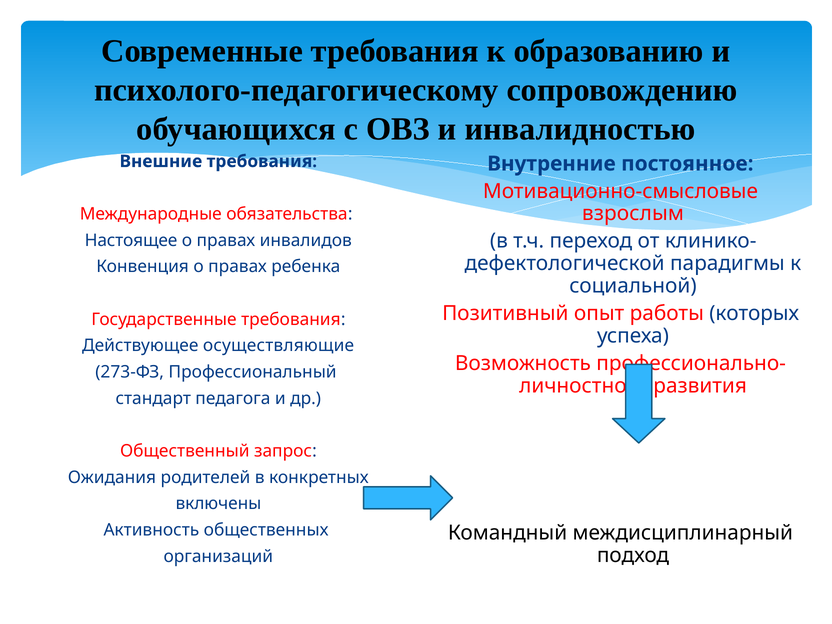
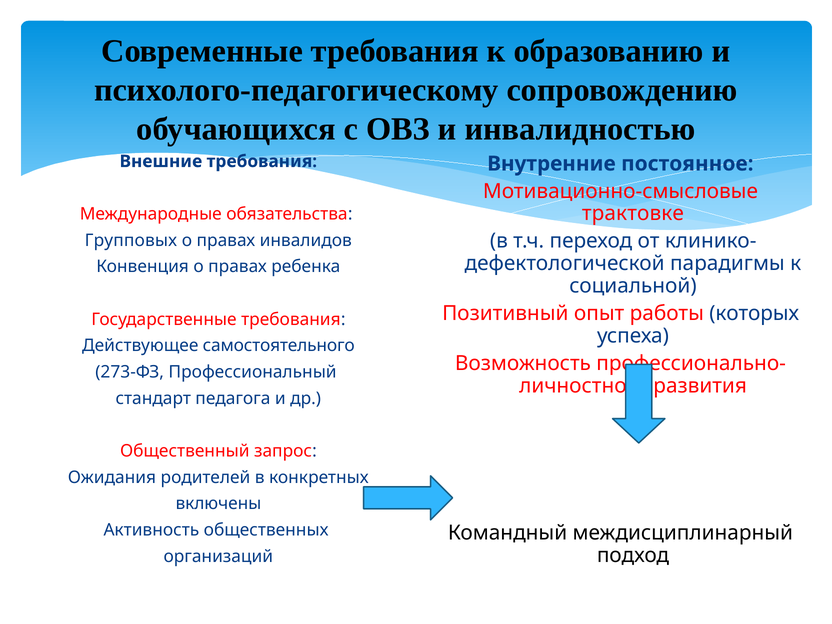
взрослым: взрослым -> трактовке
Настоящее: Настоящее -> Групповых
осуществляющие: осуществляющие -> самостоятельного
